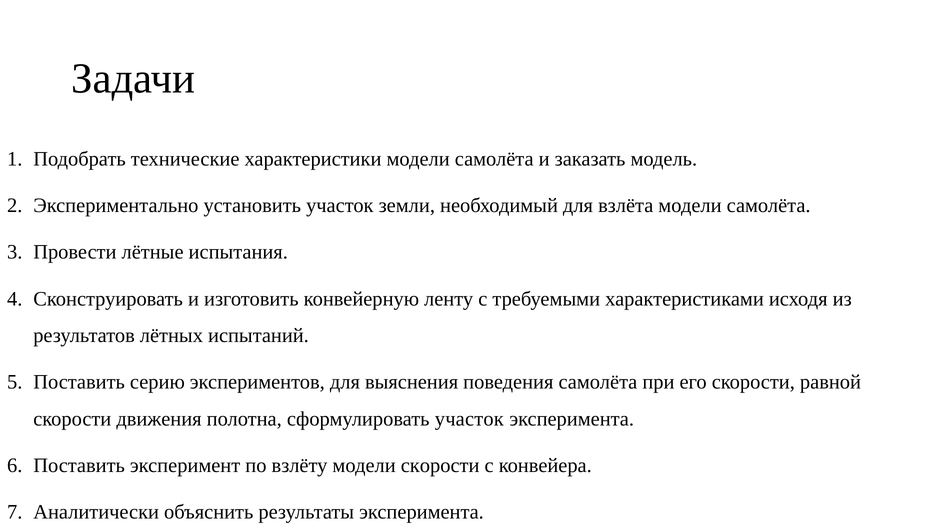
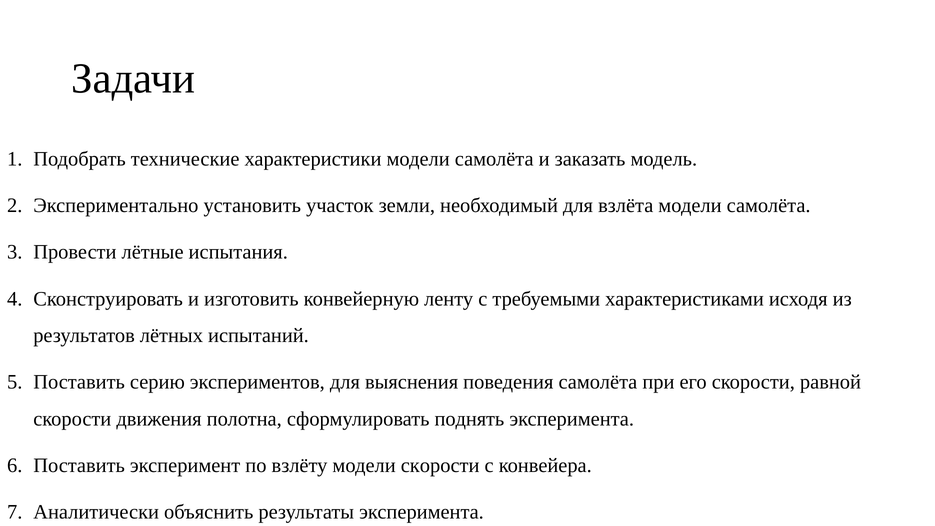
сформулировать участок: участок -> поднять
